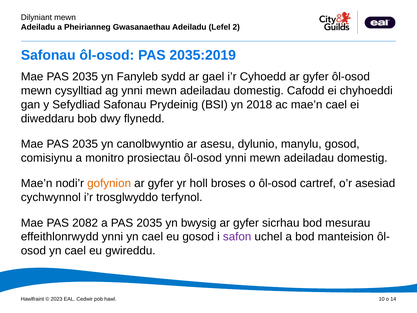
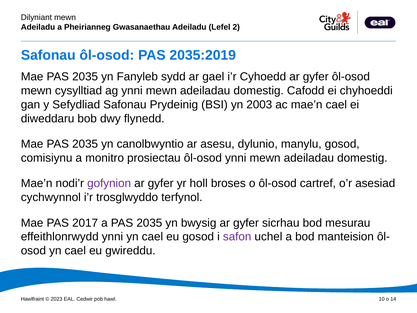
2018: 2018 -> 2003
gofynion colour: orange -> purple
2082: 2082 -> 2017
